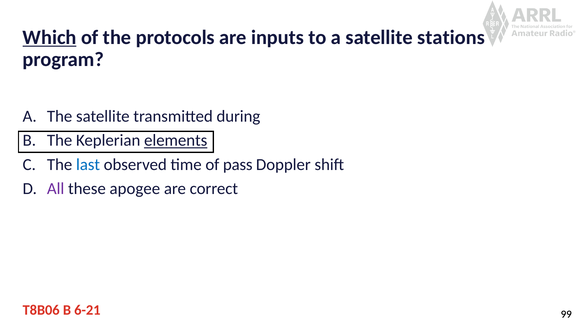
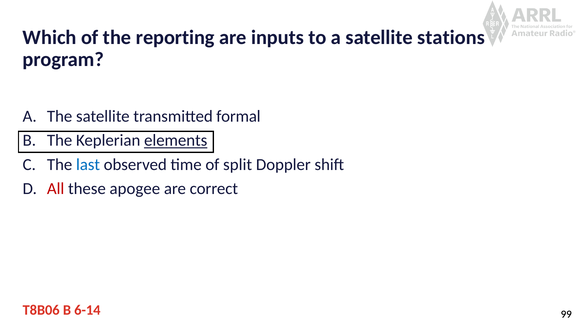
Which underline: present -> none
protocols: protocols -> reporting
during: during -> formal
pass: pass -> split
All colour: purple -> red
6-21: 6-21 -> 6-14
